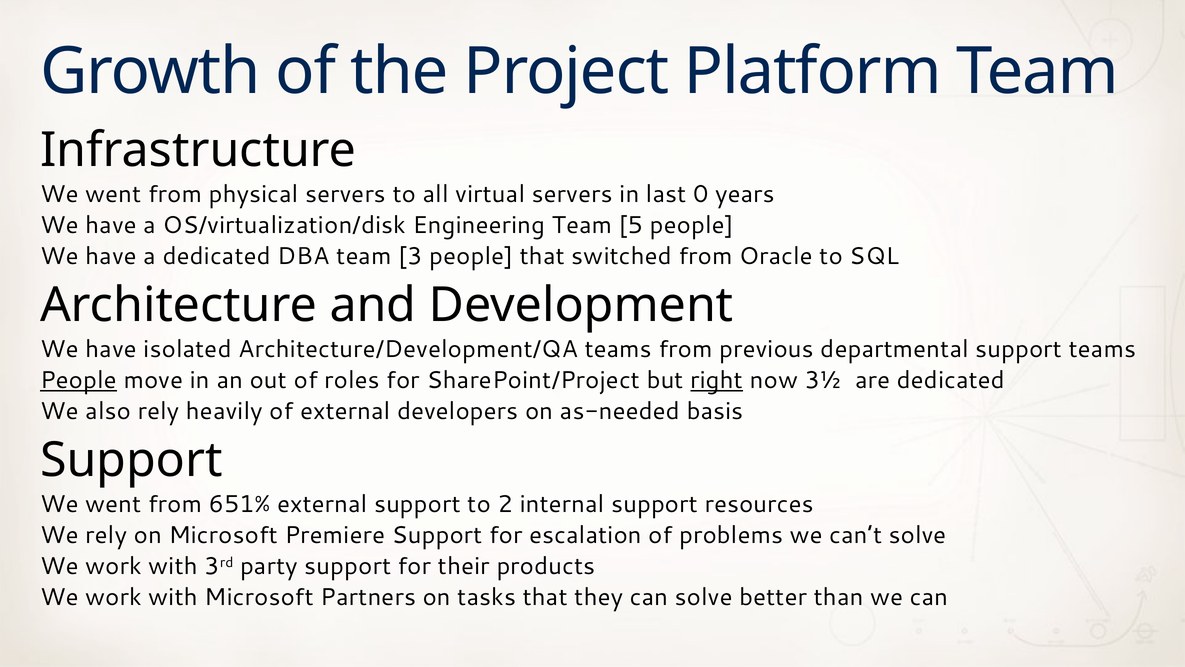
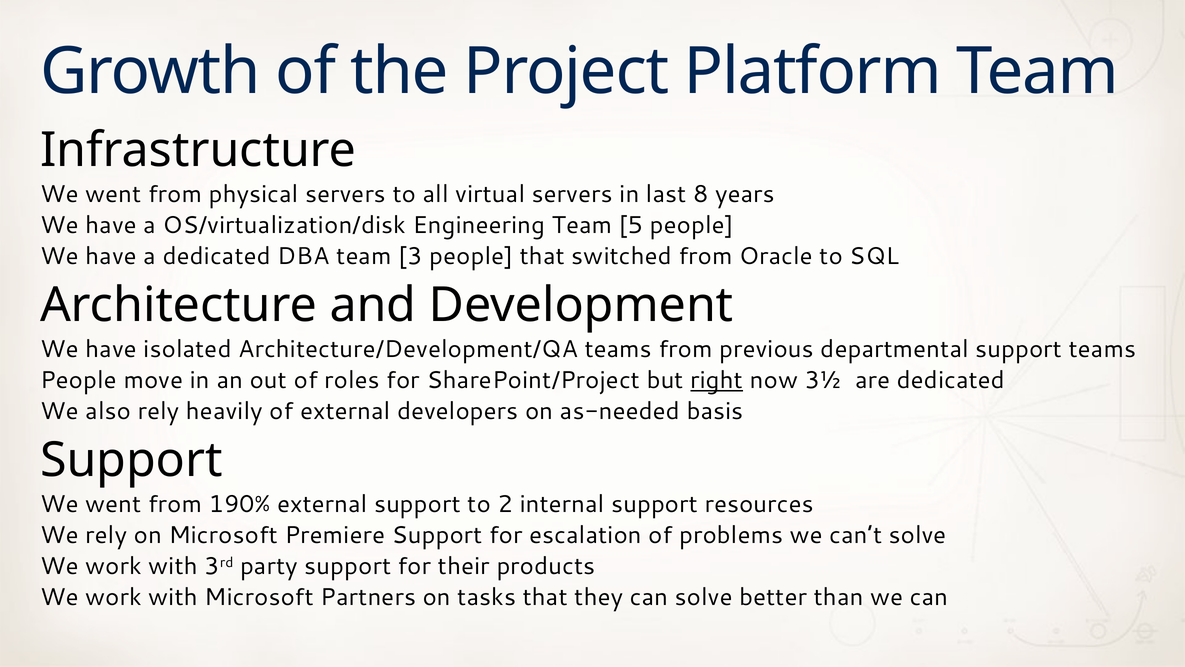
0: 0 -> 8
People at (78, 380) underline: present -> none
651%: 651% -> 190%
